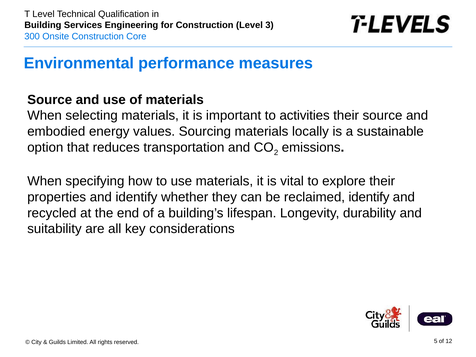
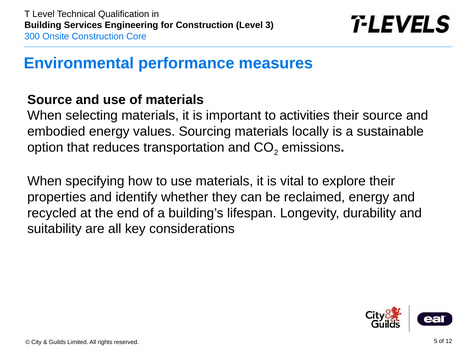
reclaimed identify: identify -> energy
